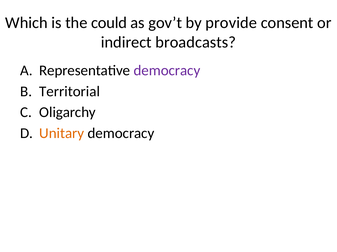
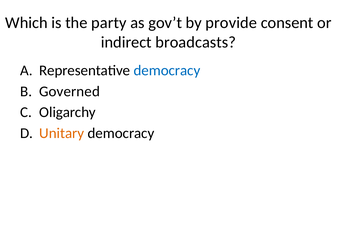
could: could -> party
democracy at (167, 71) colour: purple -> blue
Territorial: Territorial -> Governed
